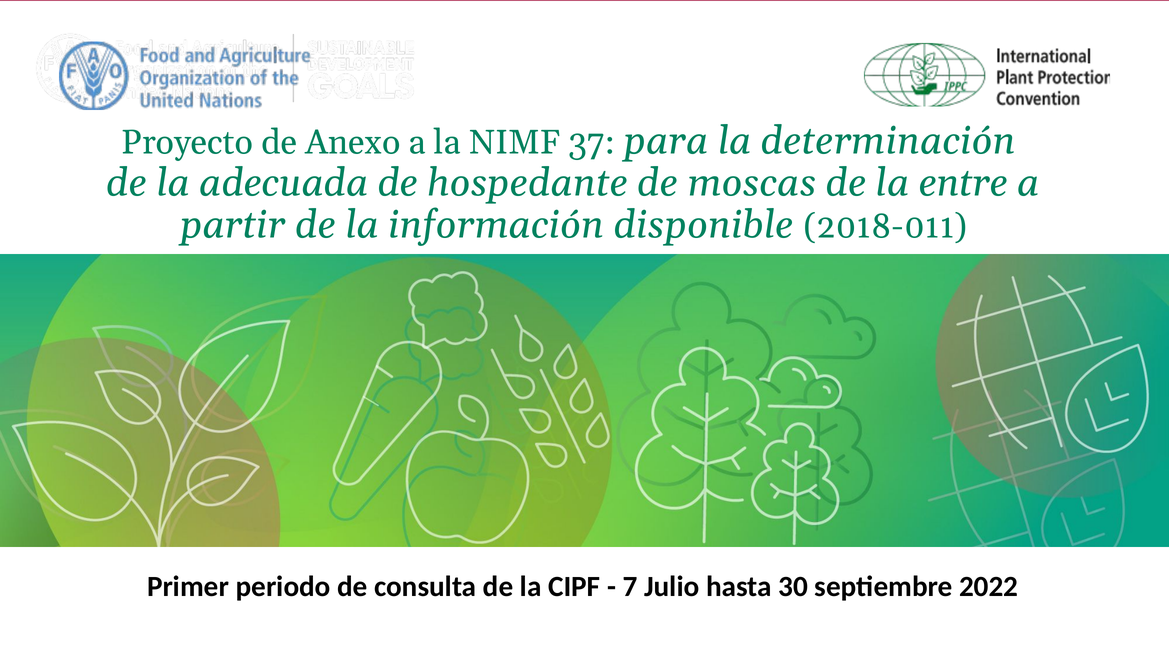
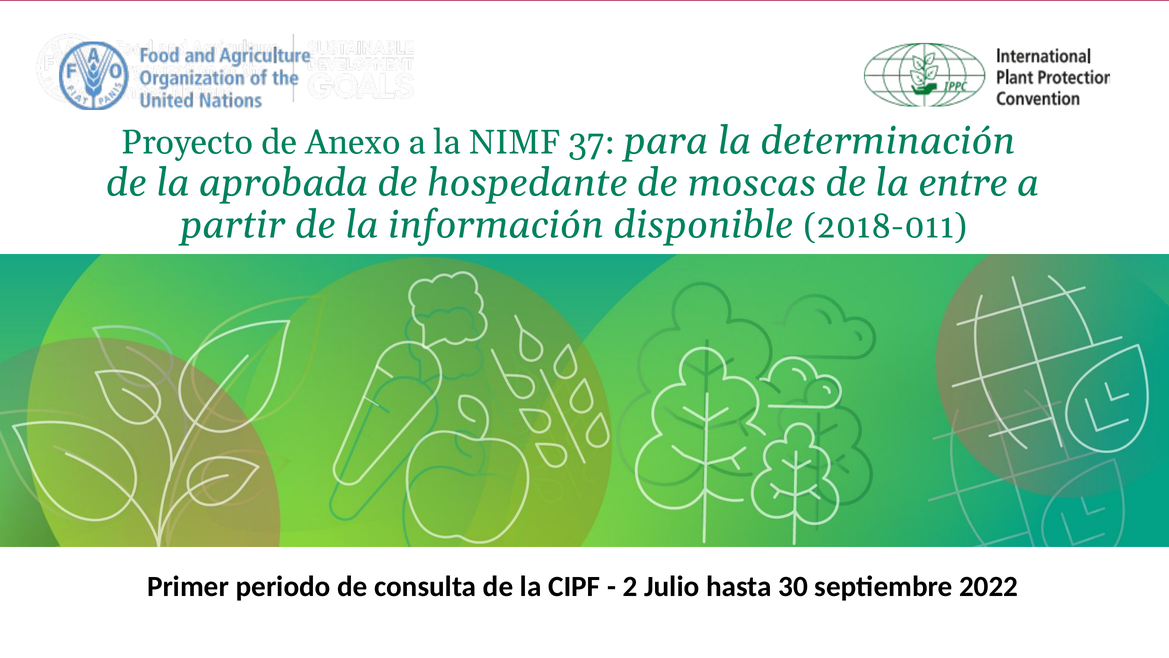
adecuada: adecuada -> aprobada
7: 7 -> 2
